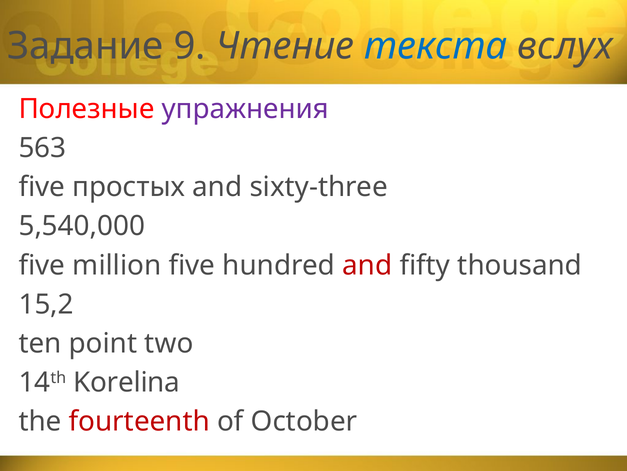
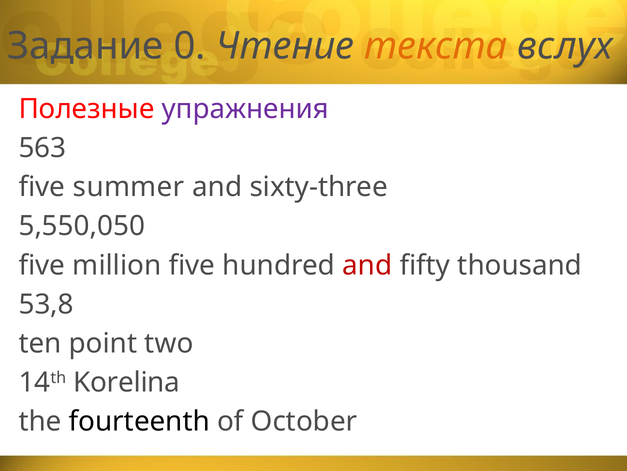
9: 9 -> 0
текста colour: blue -> orange
простых: простых -> summer
5,540,000: 5,540,000 -> 5,550,050
15,2: 15,2 -> 53,8
fourteenth colour: red -> black
